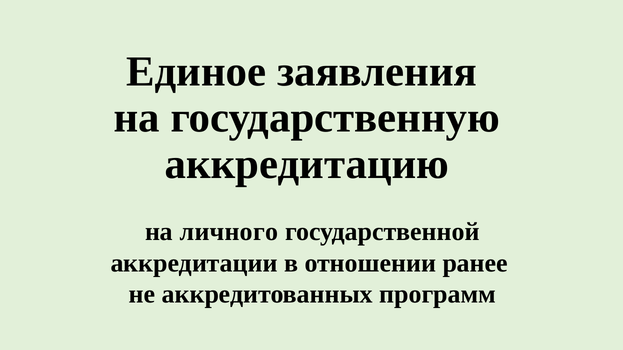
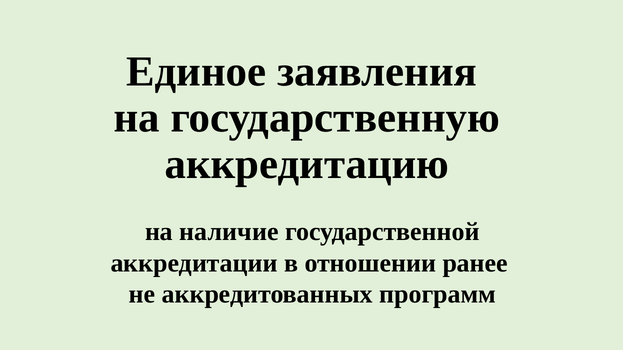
личного: личного -> наличие
